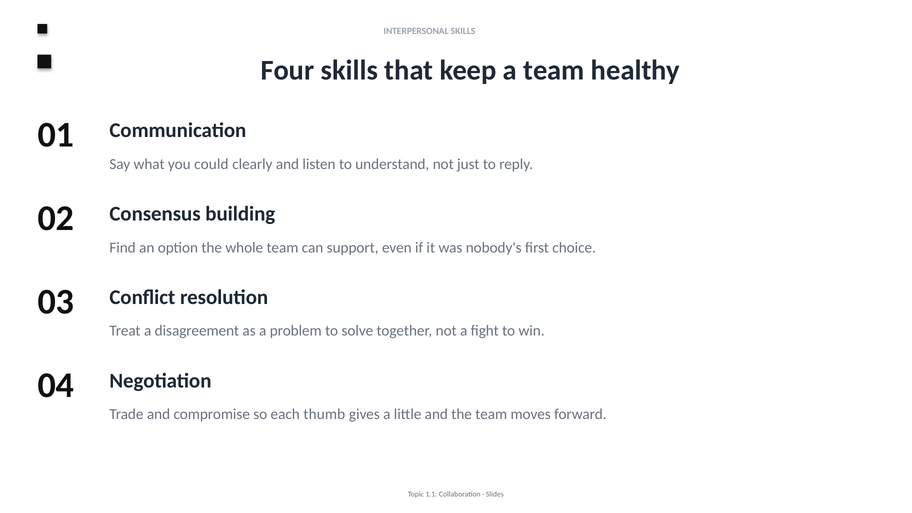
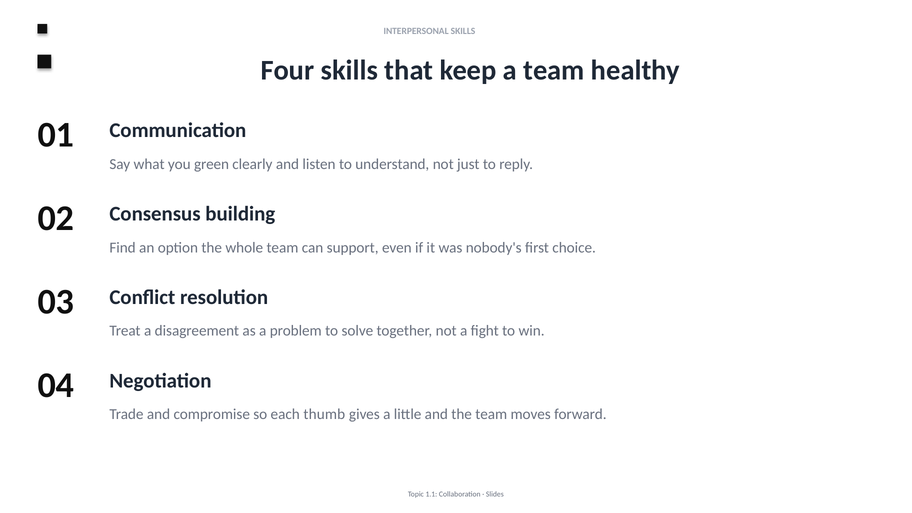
could: could -> green
